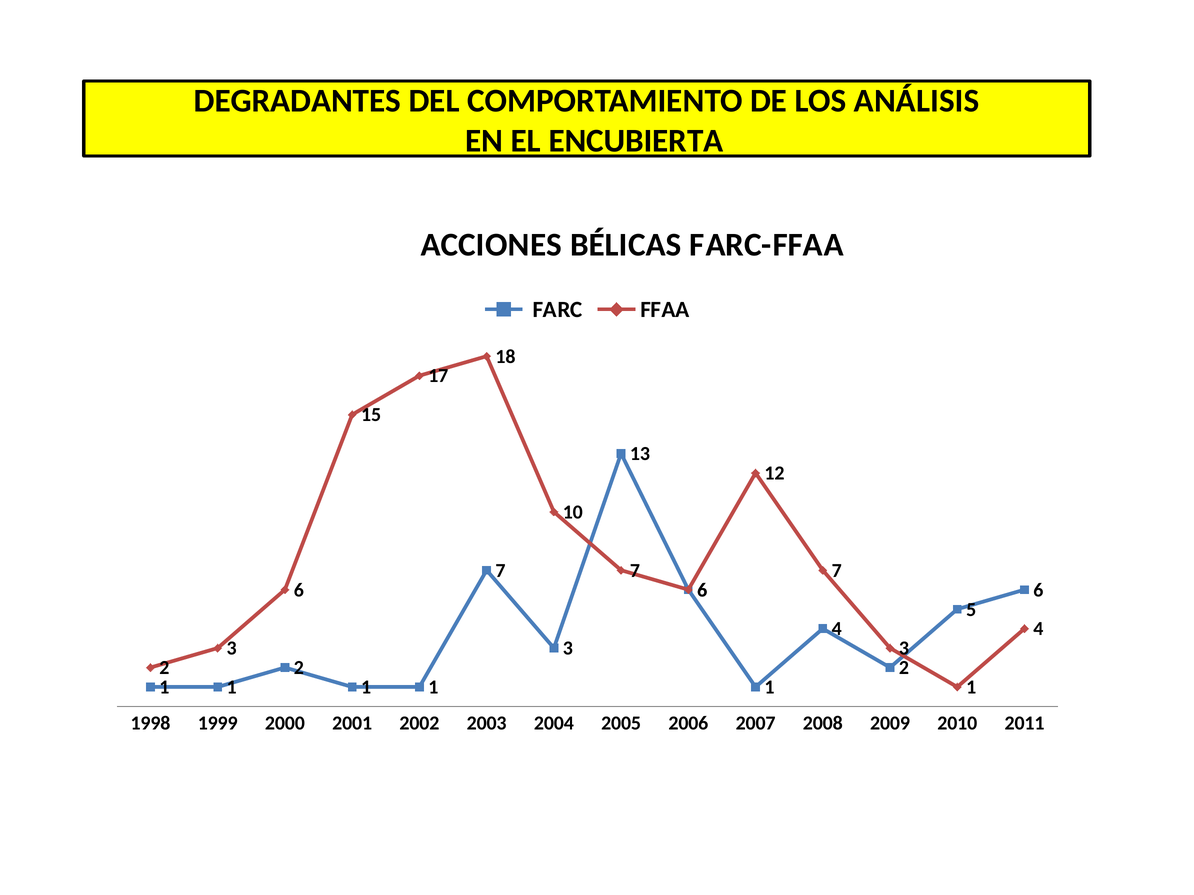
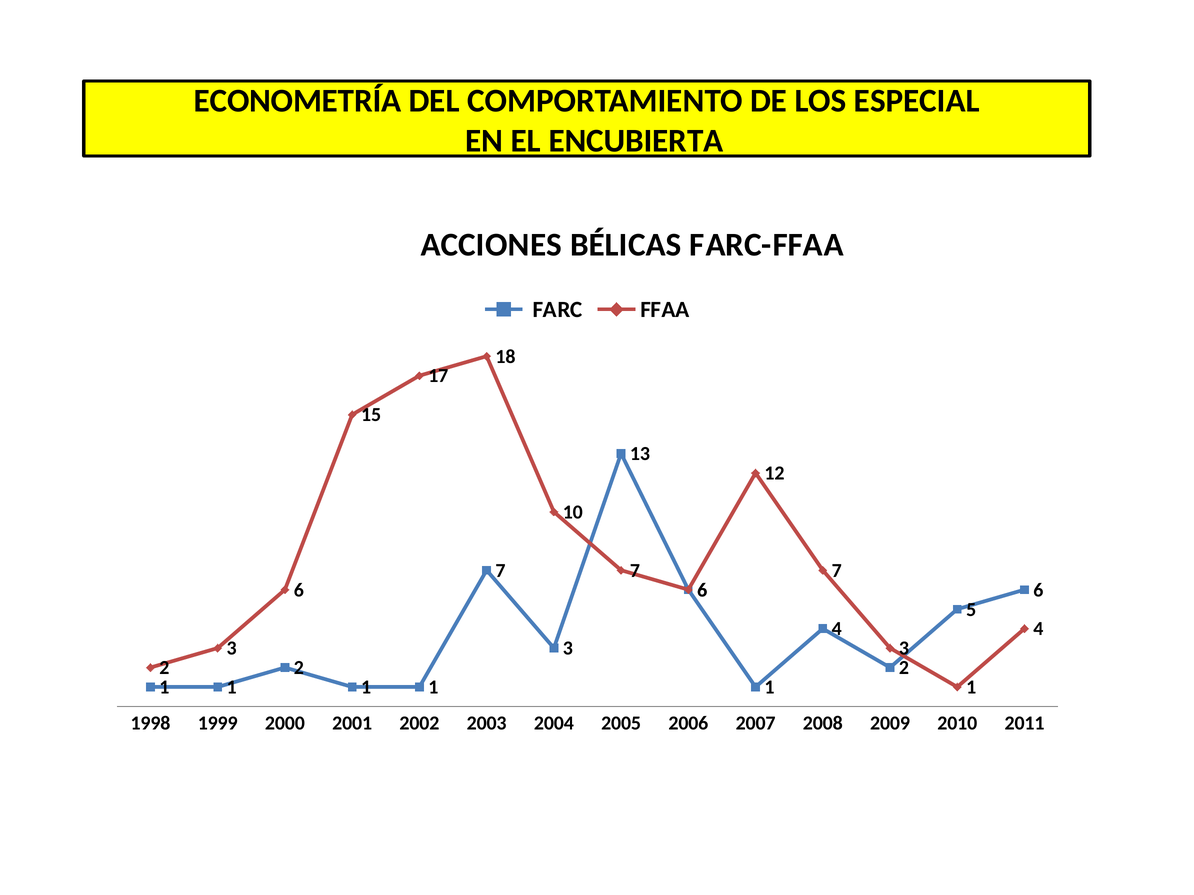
DEGRADANTES: DEGRADANTES -> ECONOMETRÍA
ANÁLISIS: ANÁLISIS -> ESPECIAL
